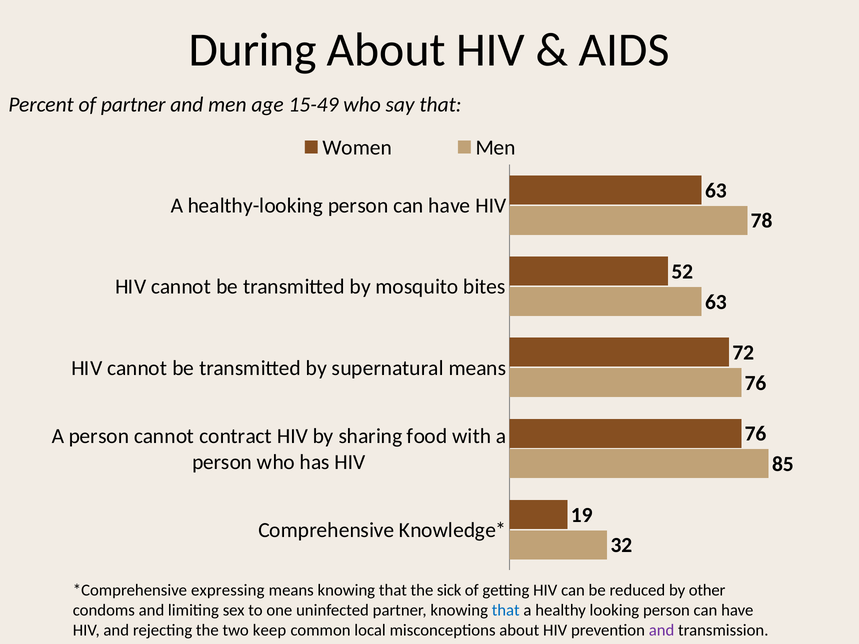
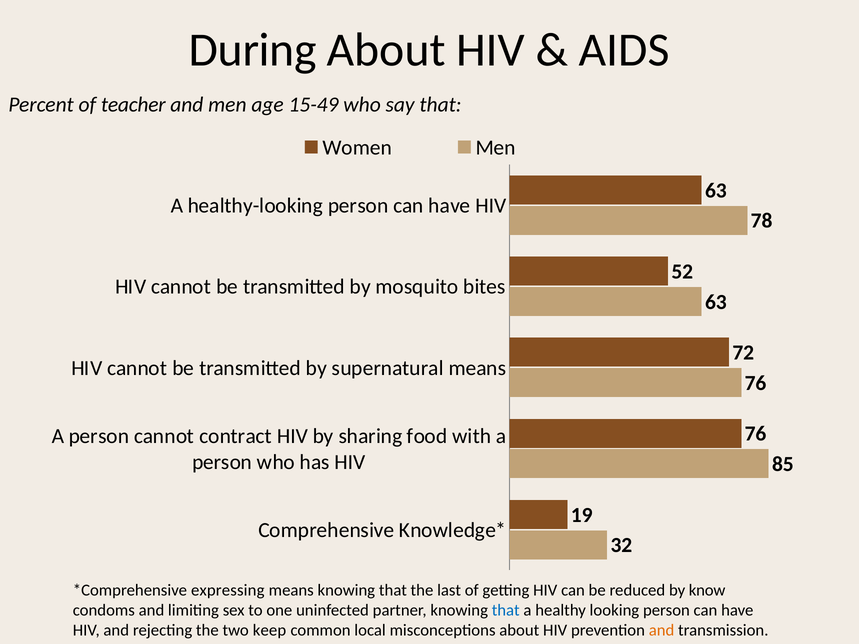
of partner: partner -> teacher
sick: sick -> last
other: other -> know
and at (662, 630) colour: purple -> orange
